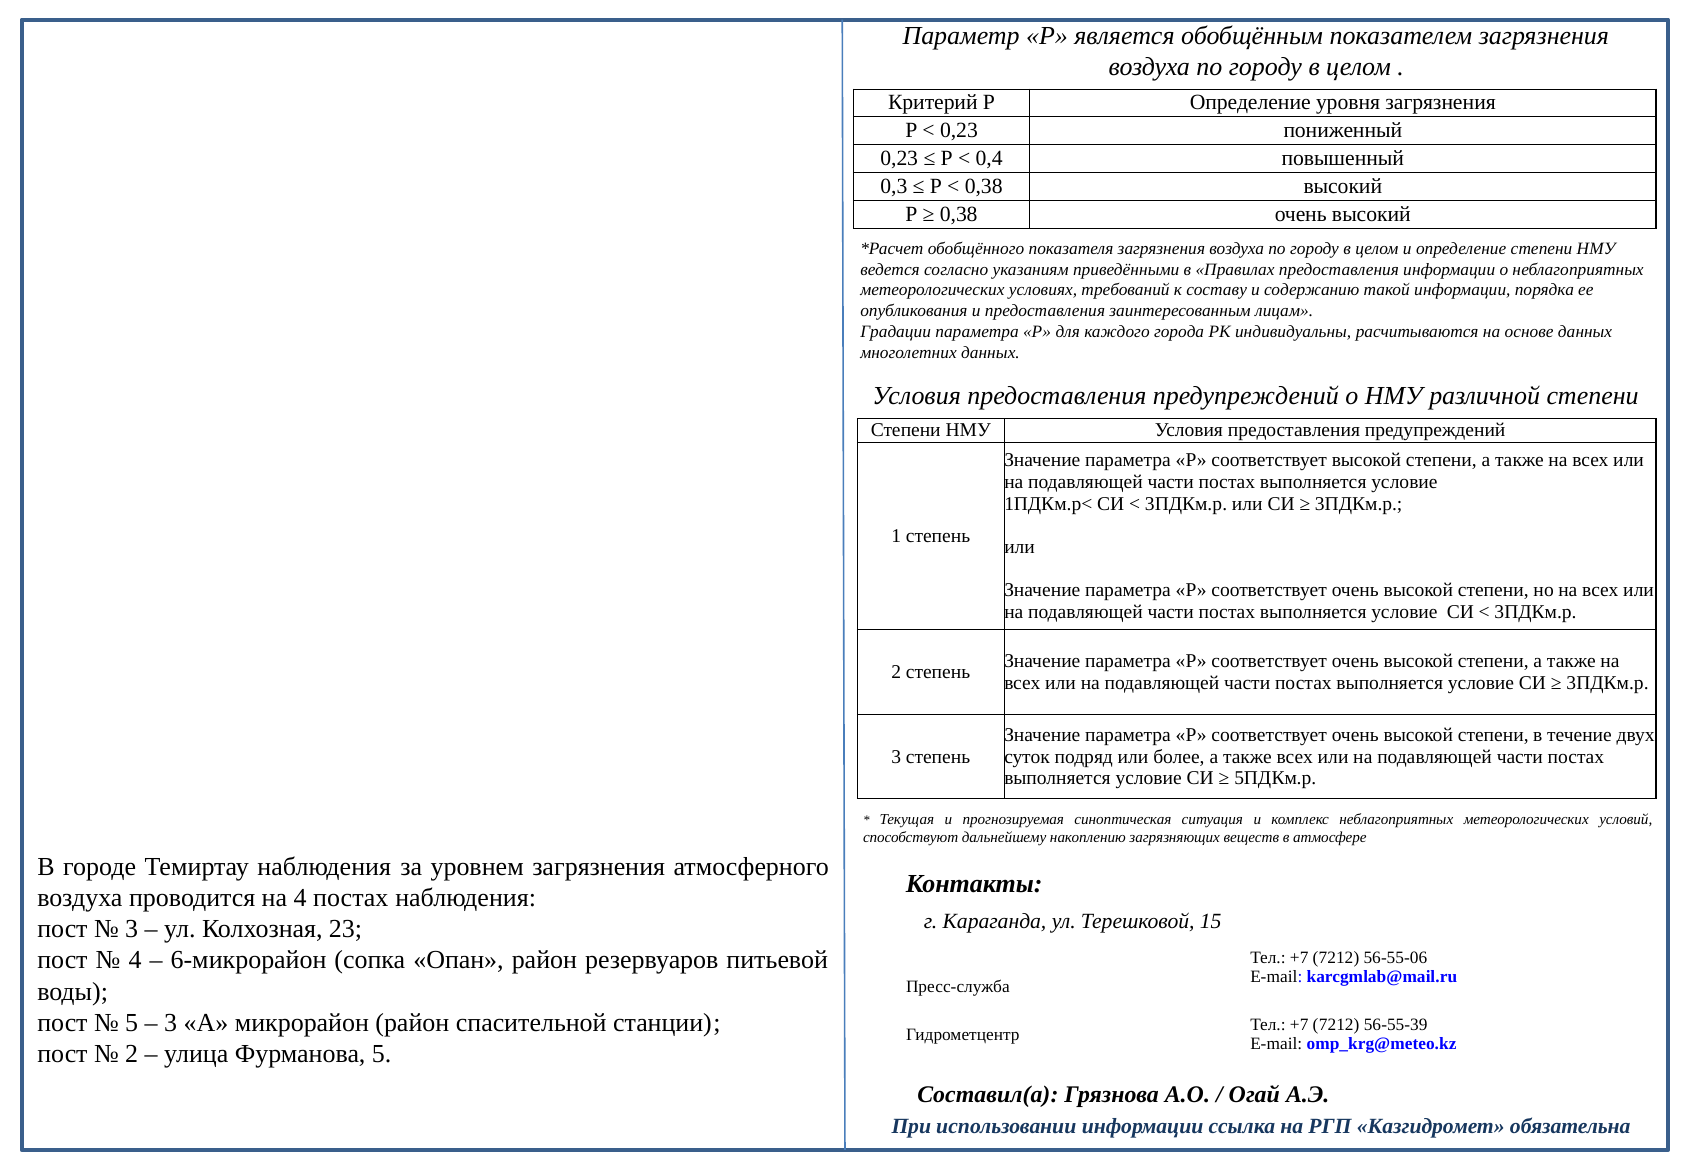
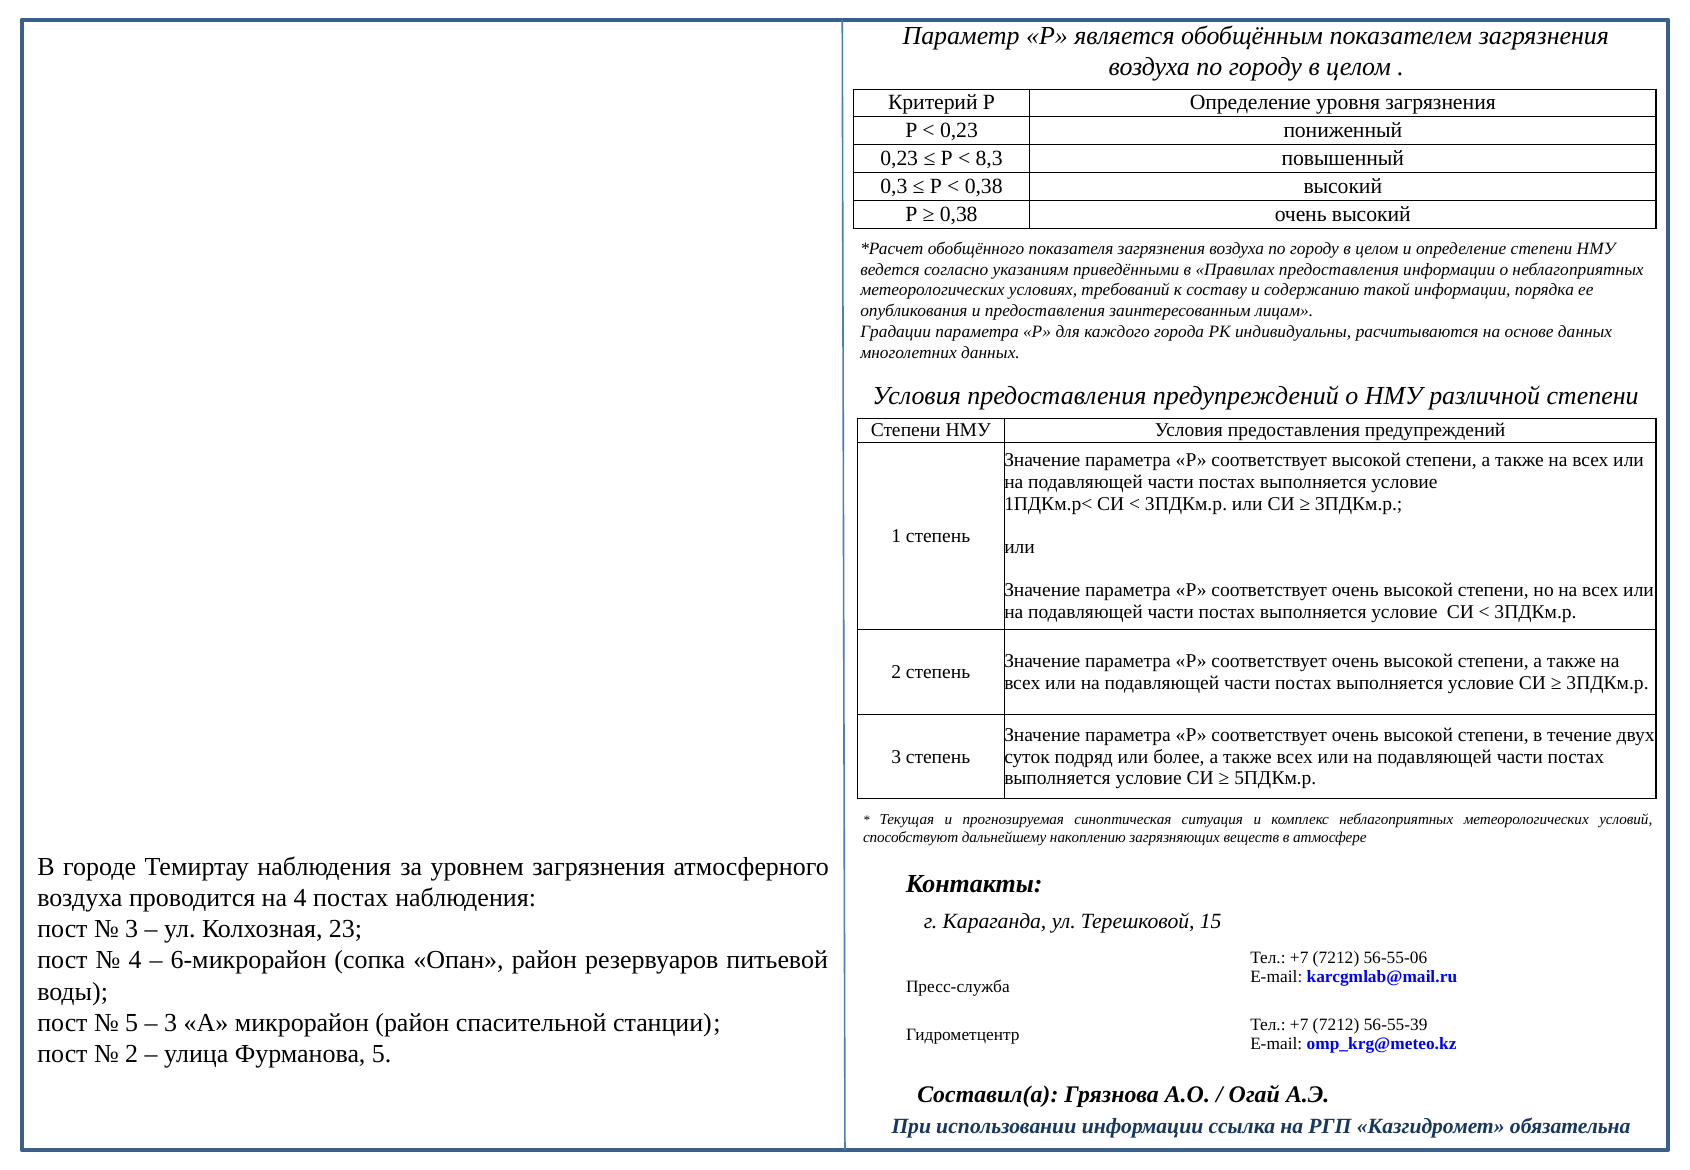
0,4: 0,4 -> 8,3
